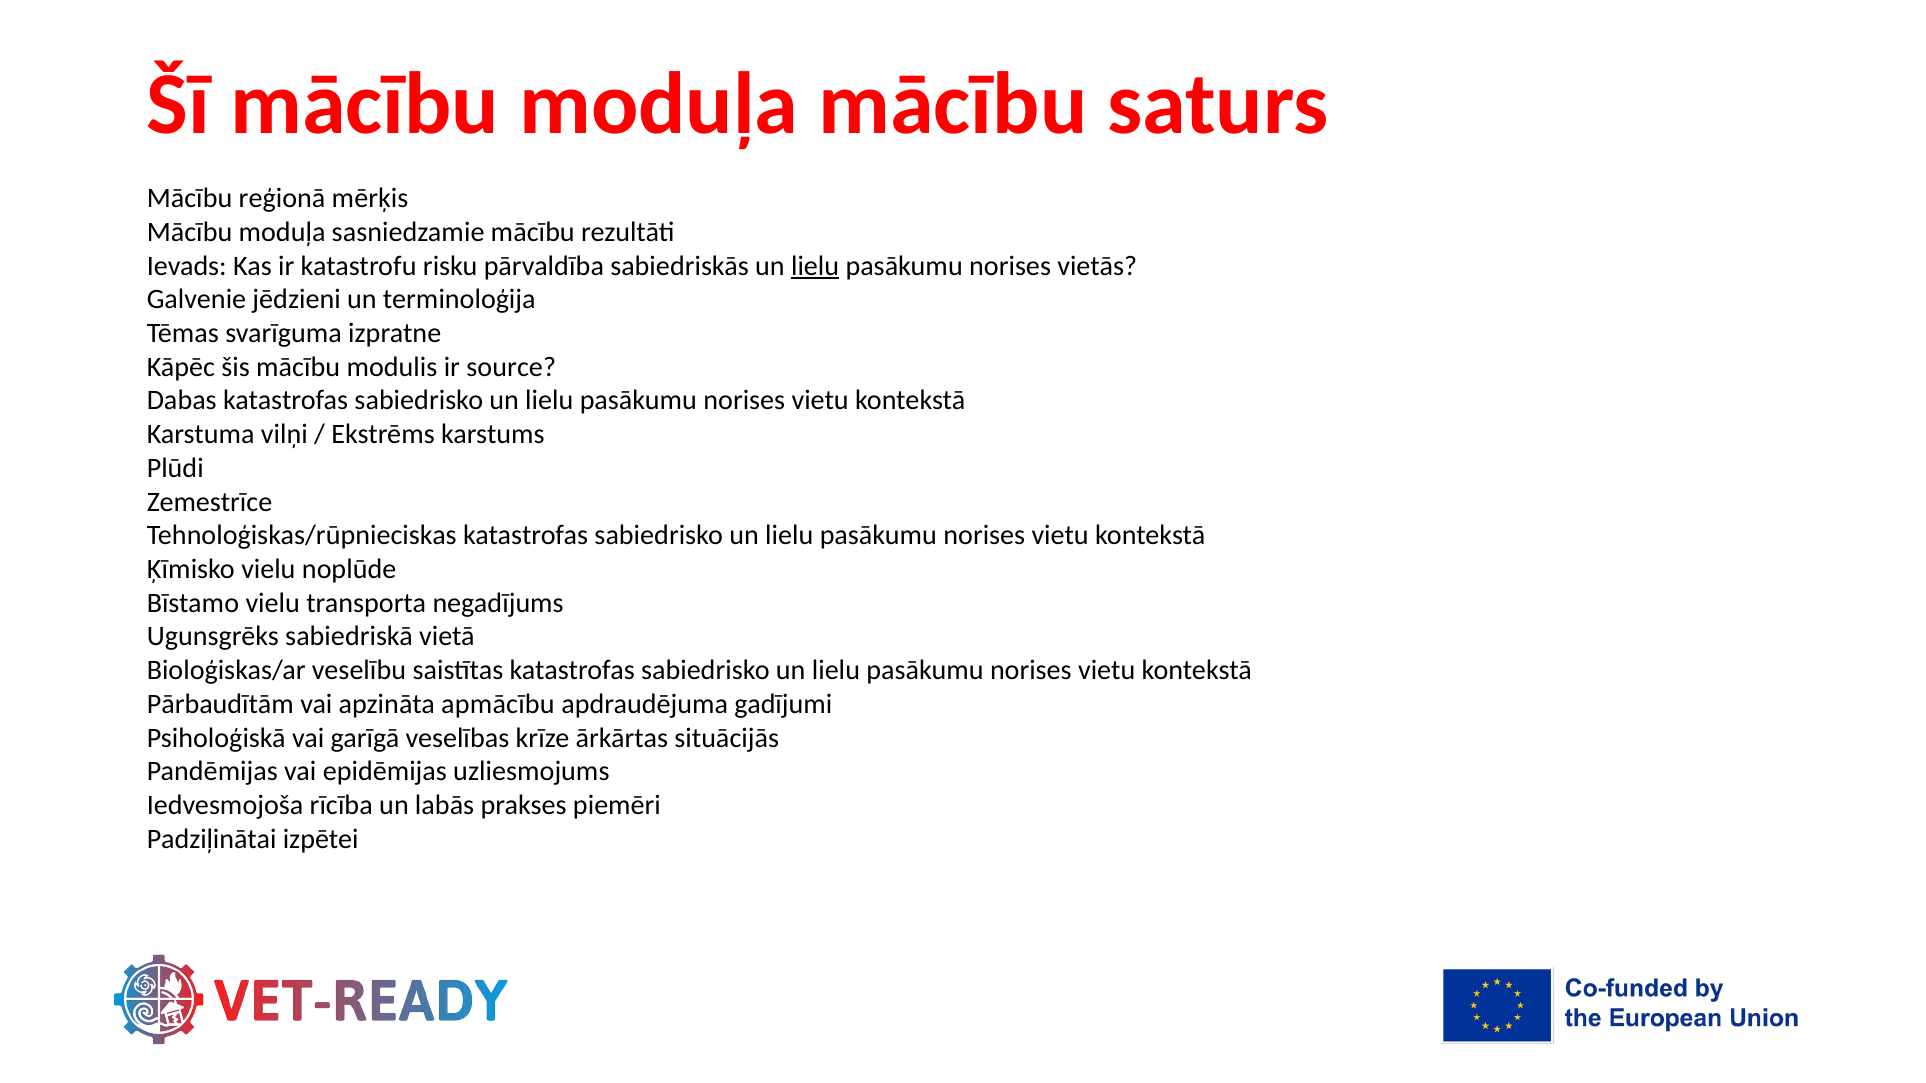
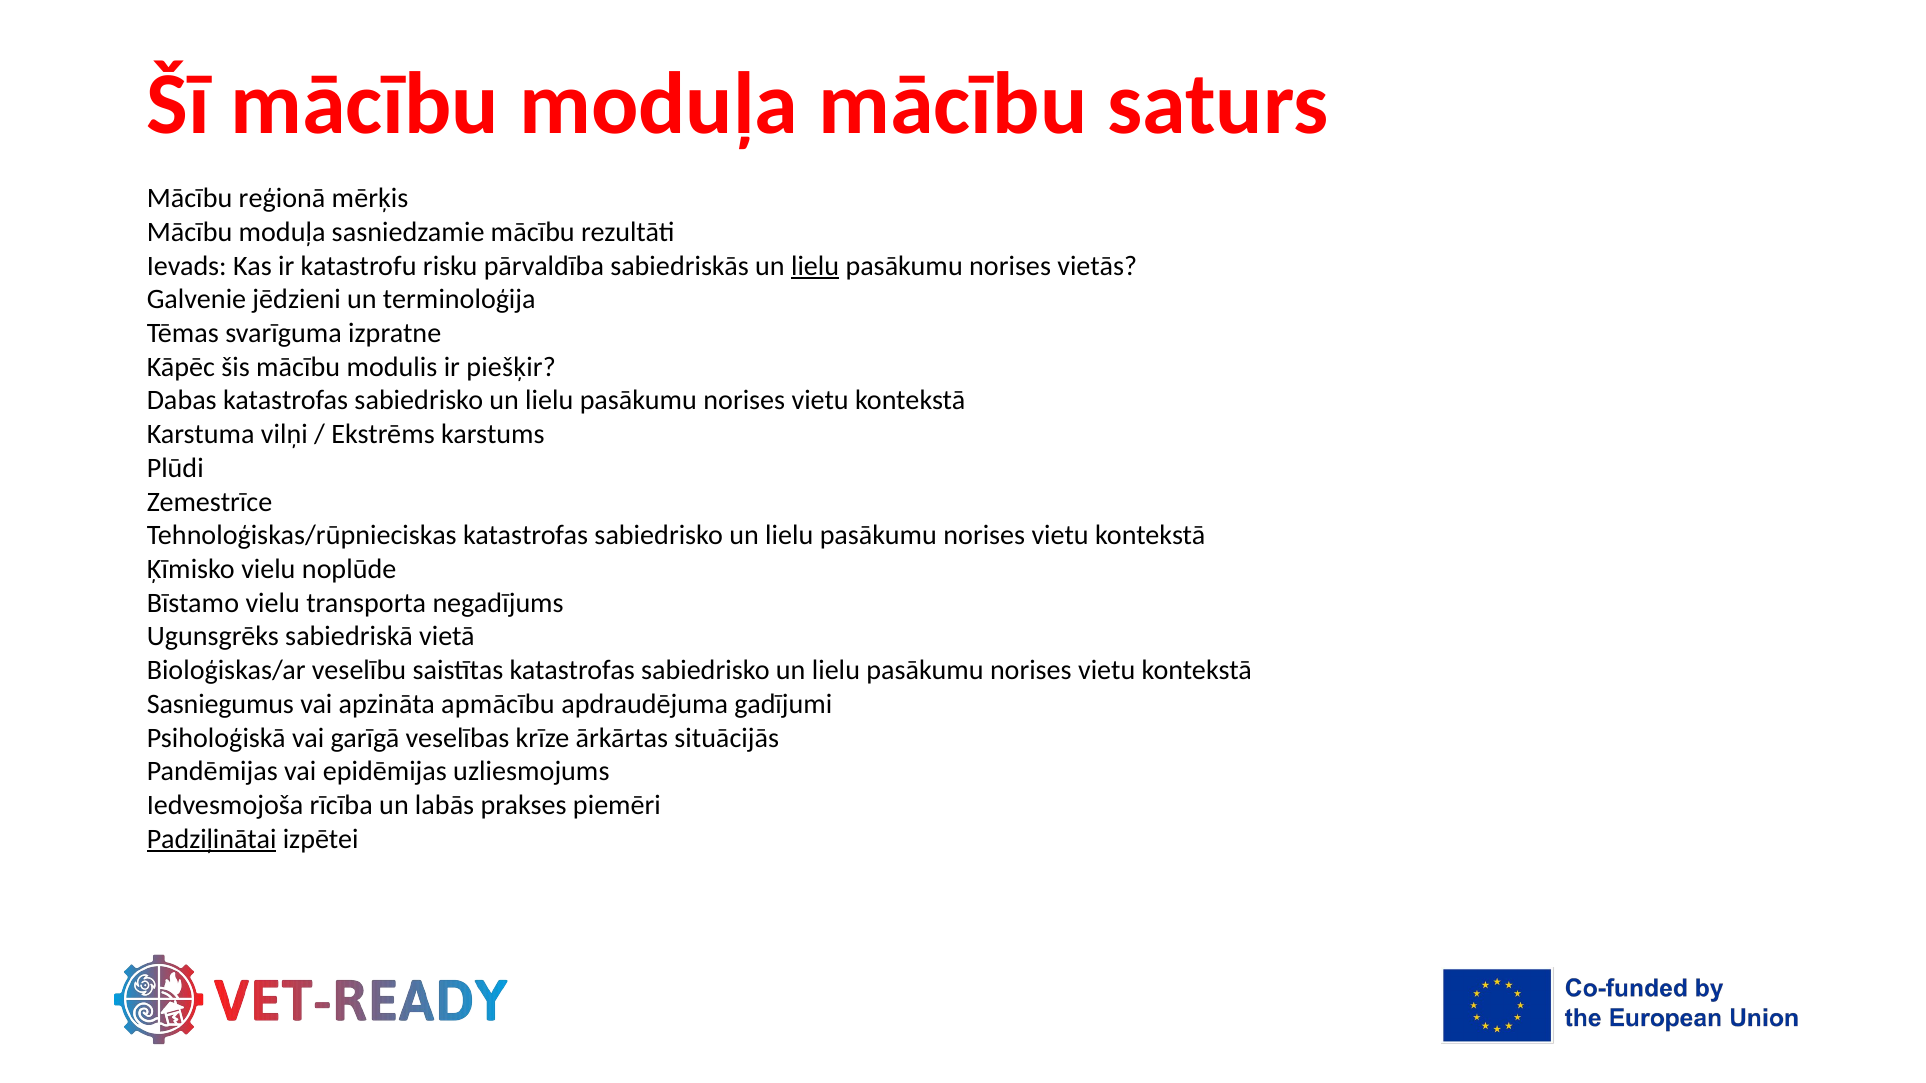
source: source -> piešķir
Pārbaudītām: Pārbaudītām -> Sasniegumus
Padziļinātai underline: none -> present
